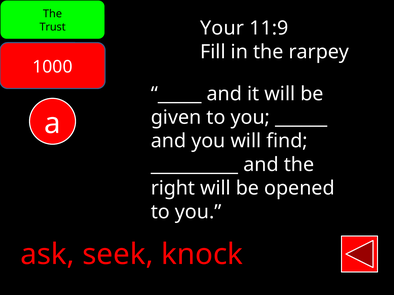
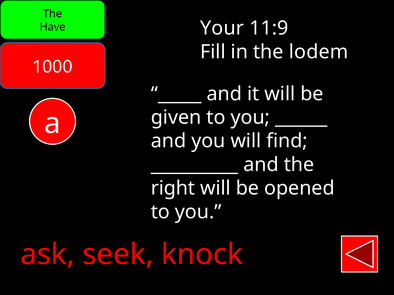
Trust: Trust -> Have
rarpey: rarpey -> lodem
